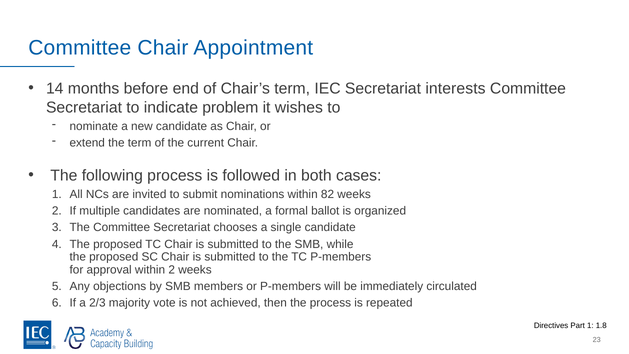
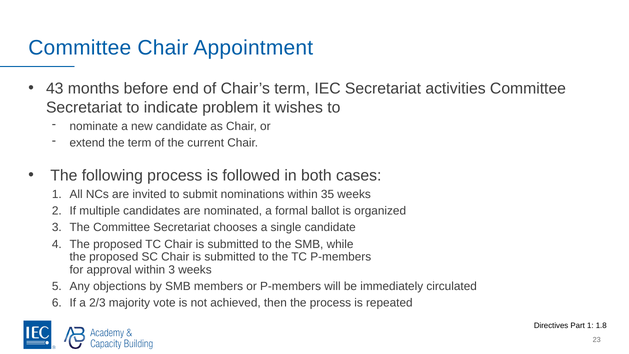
14: 14 -> 43
interests: interests -> activities
82: 82 -> 35
within 2: 2 -> 3
